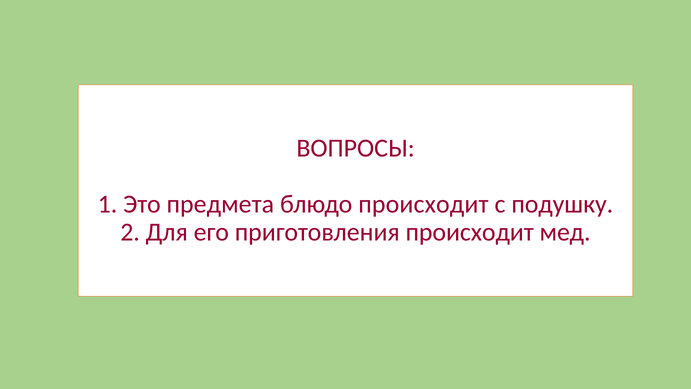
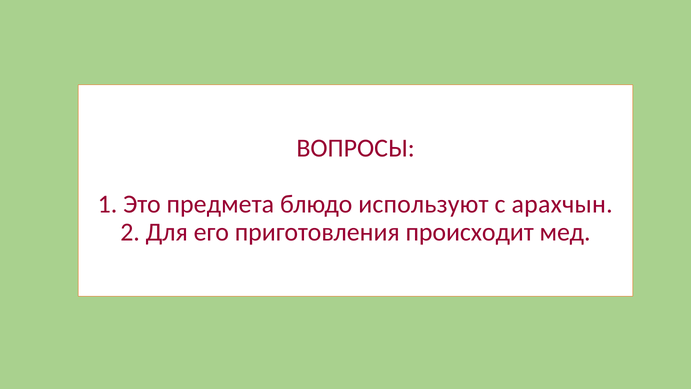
блюдо происходит: происходит -> используют
подушку: подушку -> арахчын
